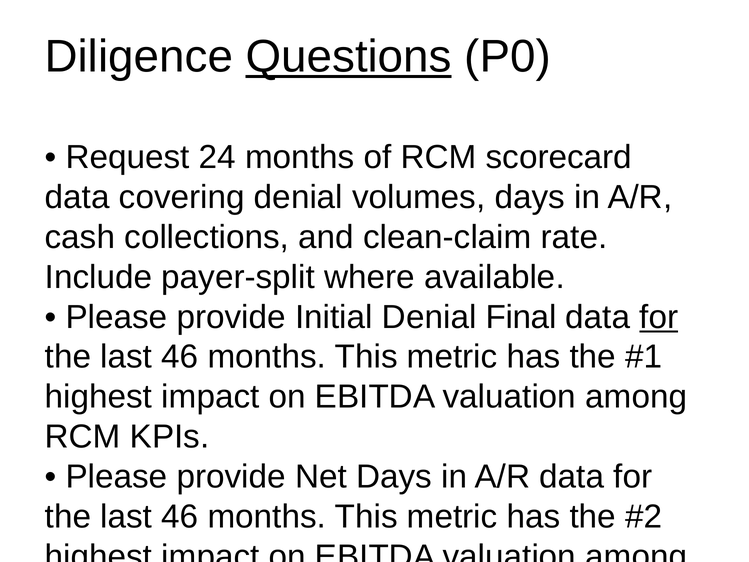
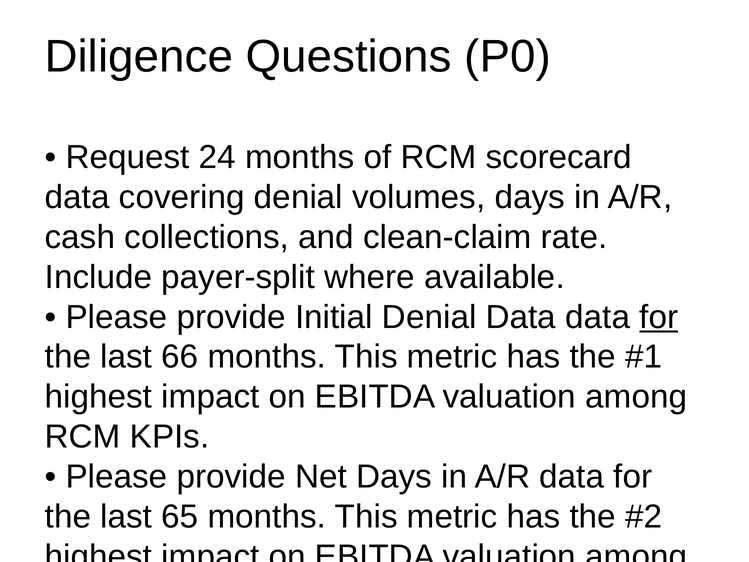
Questions underline: present -> none
Denial Final: Final -> Data
46 at (180, 357): 46 -> 66
46 at (180, 517): 46 -> 65
